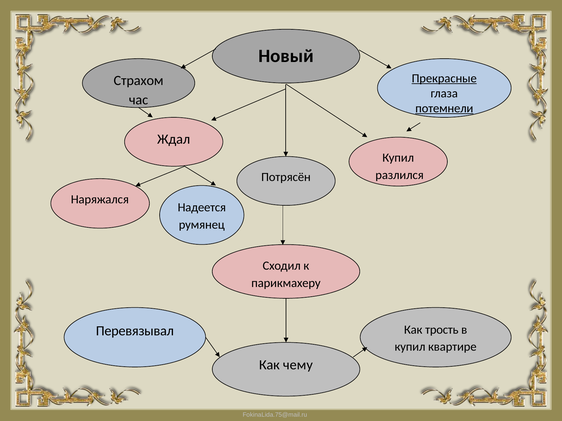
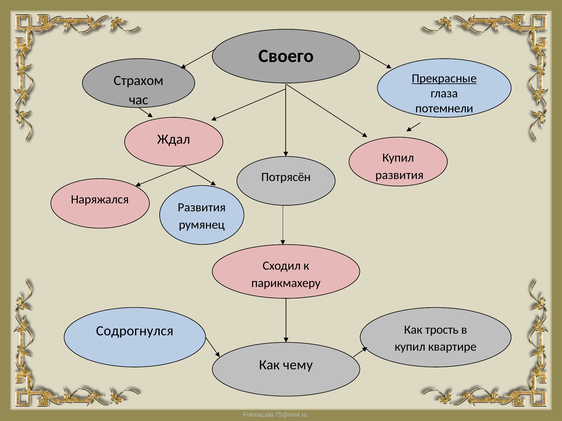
Новый: Новый -> Своего
потемнели underline: present -> none
разлился at (400, 175): разлился -> развития
Надеется at (202, 208): Надеется -> Развития
Перевязывал: Перевязывал -> Содрогнулся
